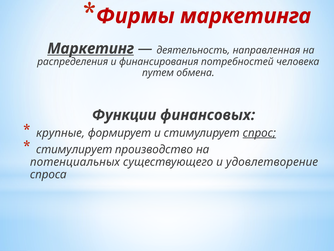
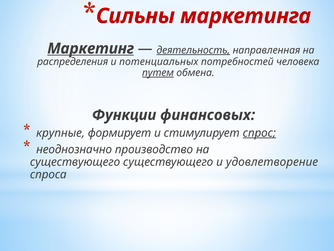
Фирмы: Фирмы -> Сильны
деятельность underline: none -> present
финансирования: финансирования -> потенциальных
путем underline: none -> present
стимулирует at (74, 149): стимулирует -> неоднозначно
потенциальных at (75, 162): потенциальных -> существующего
